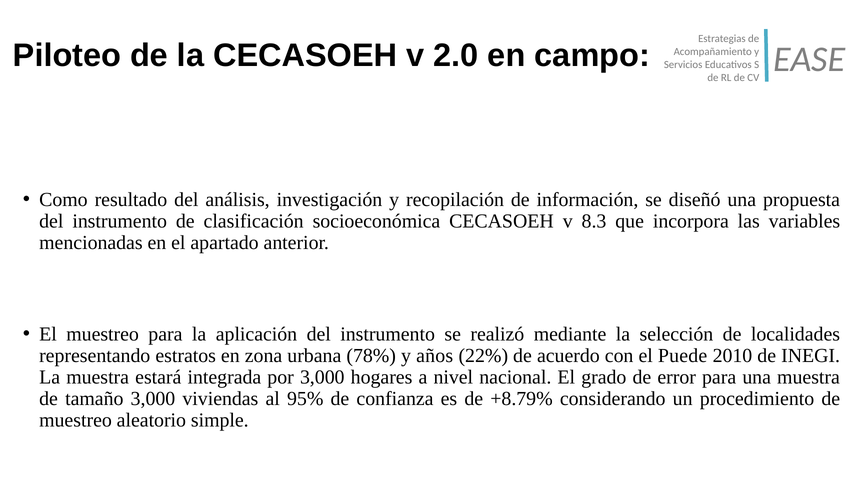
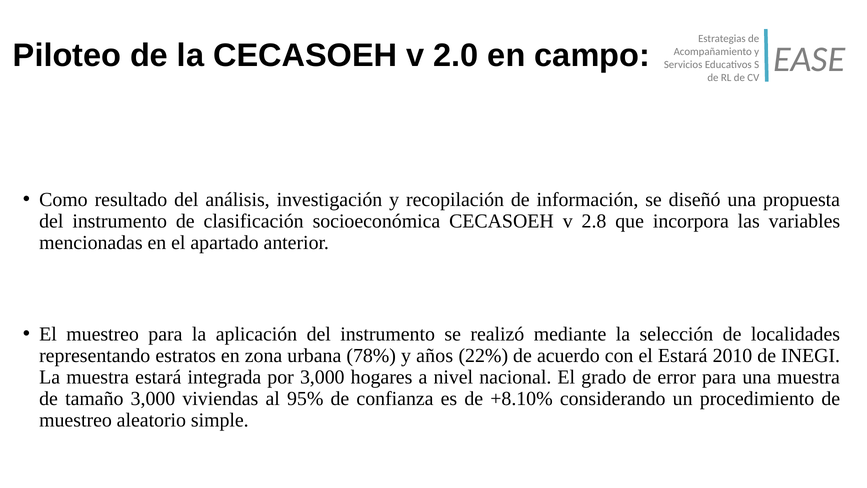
8.3: 8.3 -> 2.8
el Puede: Puede -> Estará
+8.79%: +8.79% -> +8.10%
